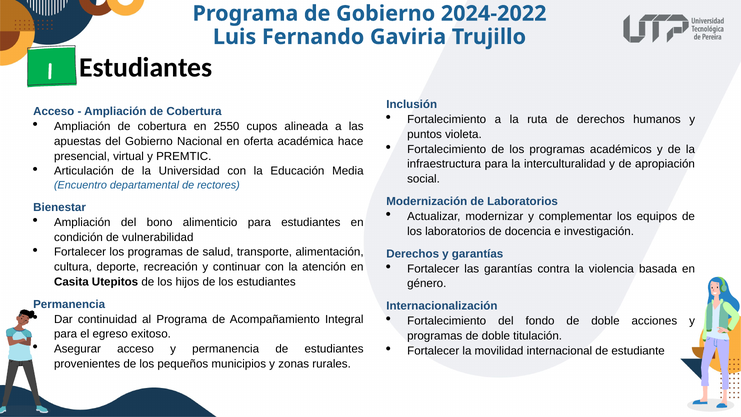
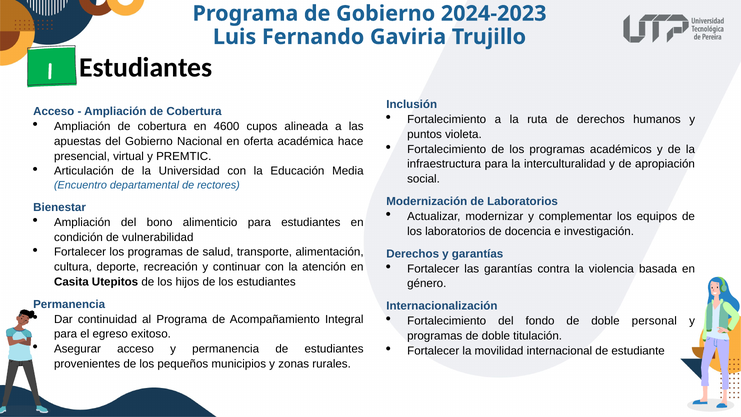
2024-2022: 2024-2022 -> 2024-2023
2550: 2550 -> 4600
acciones: acciones -> personal
